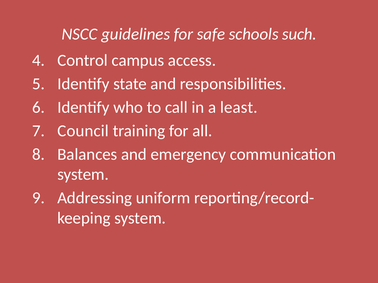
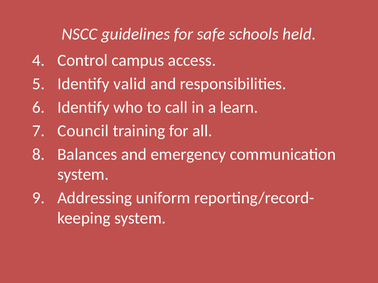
such: such -> held
state: state -> valid
least: least -> learn
